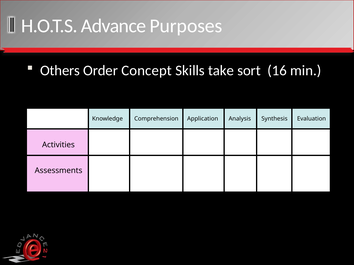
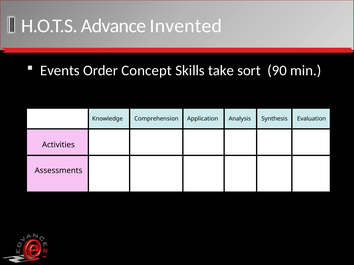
Purposes: Purposes -> Invented
Others: Others -> Events
16: 16 -> 90
